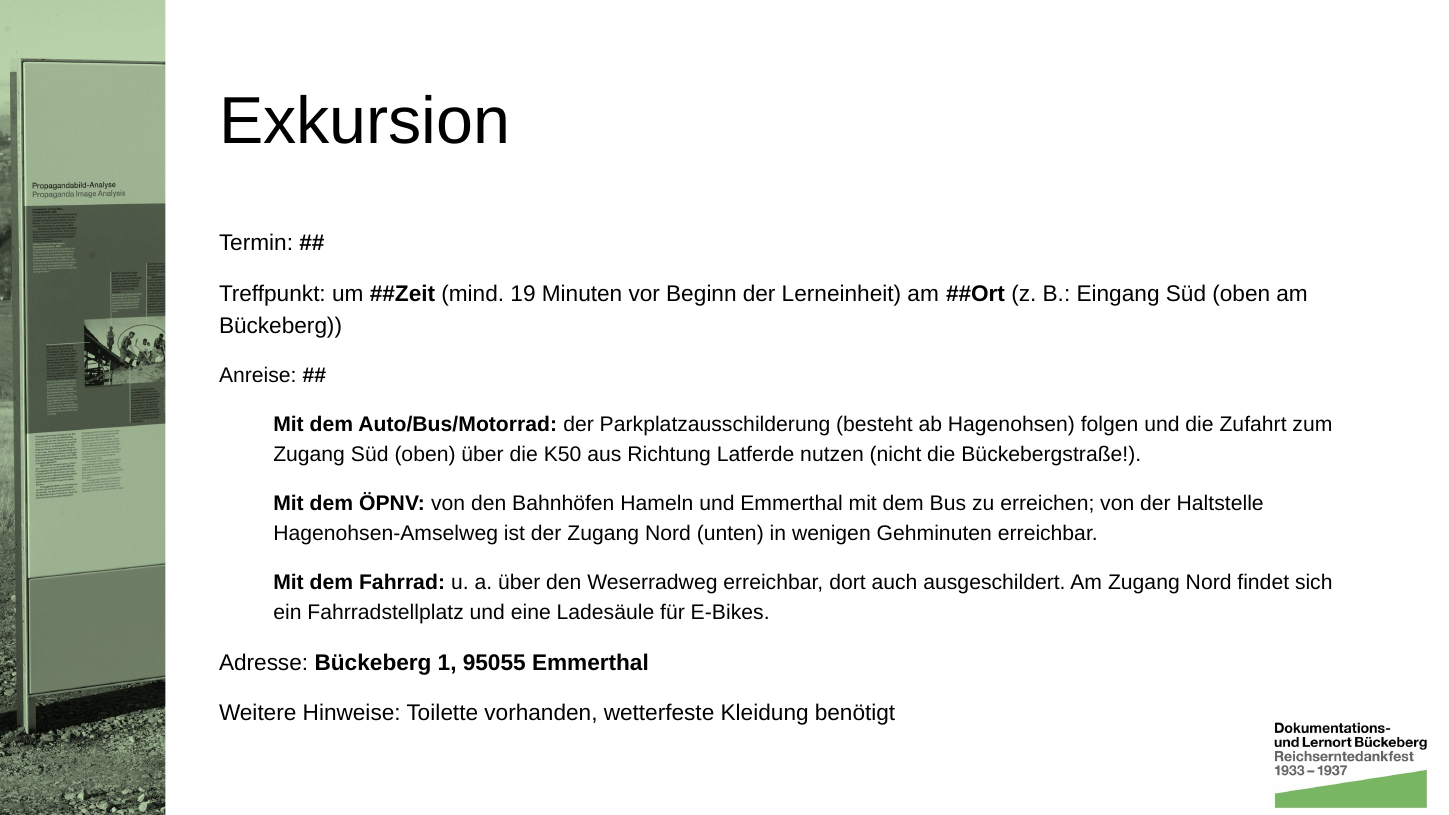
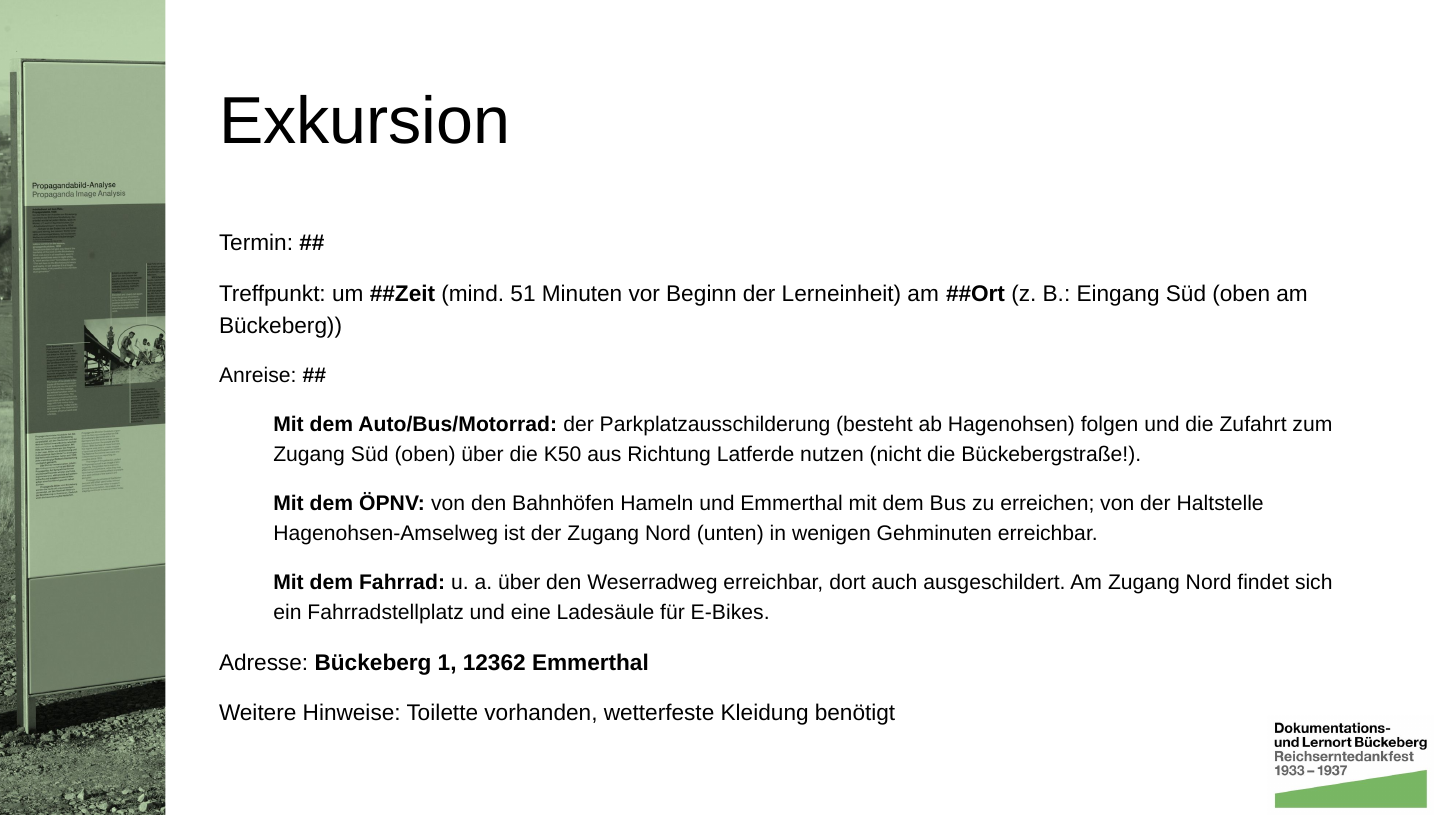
19: 19 -> 51
95055: 95055 -> 12362
